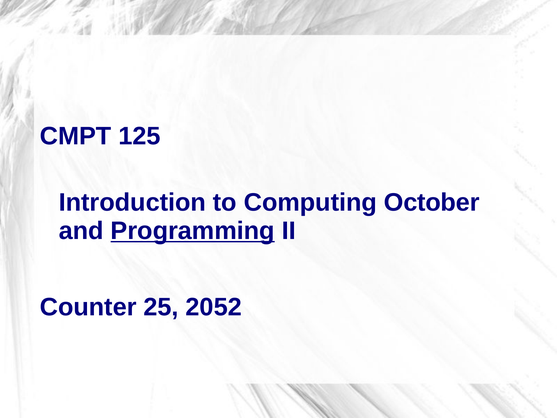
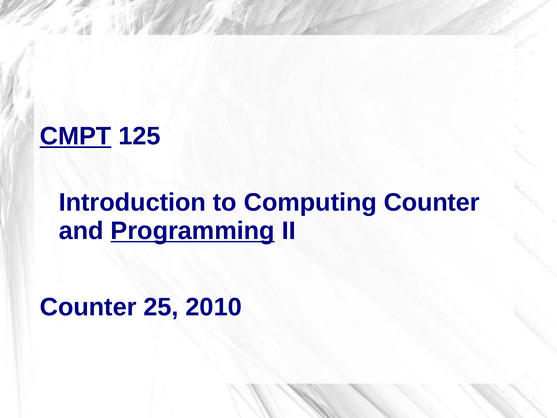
CMPT underline: none -> present
Computing October: October -> Counter
2052: 2052 -> 2010
